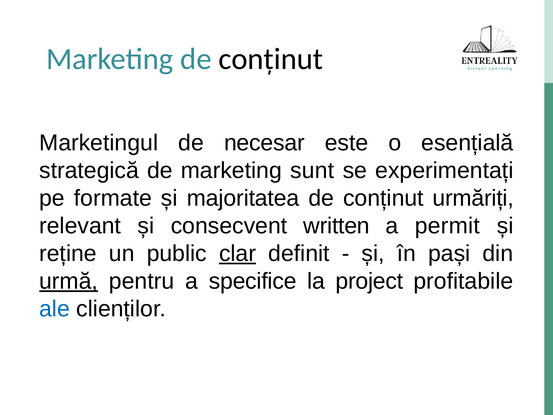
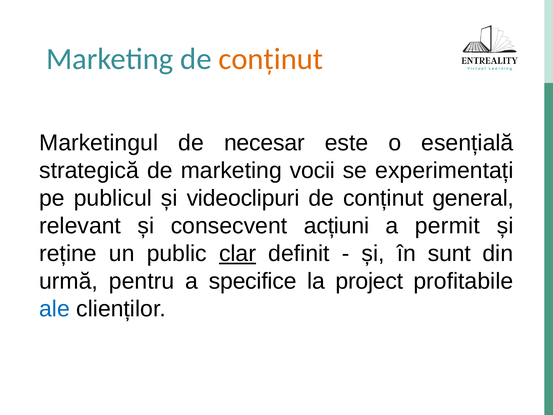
conținut at (271, 59) colour: black -> orange
sunt: sunt -> vocii
formate: formate -> publicul
majoritatea: majoritatea -> videoclipuri
urmăriți: urmăriți -> general
written: written -> acțiuni
pași: pași -> sunt
urmă underline: present -> none
